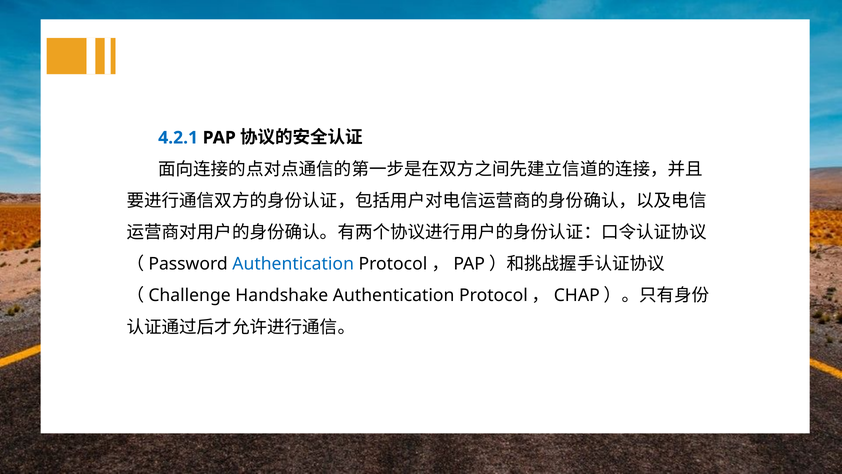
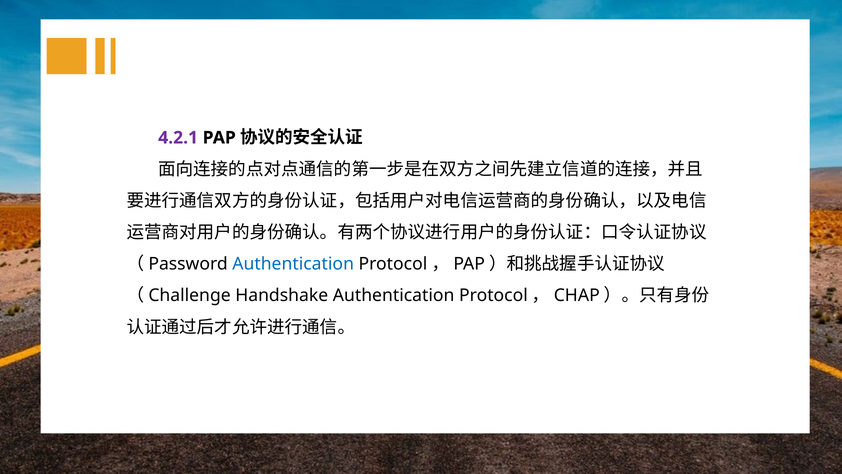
4.2.1 colour: blue -> purple
